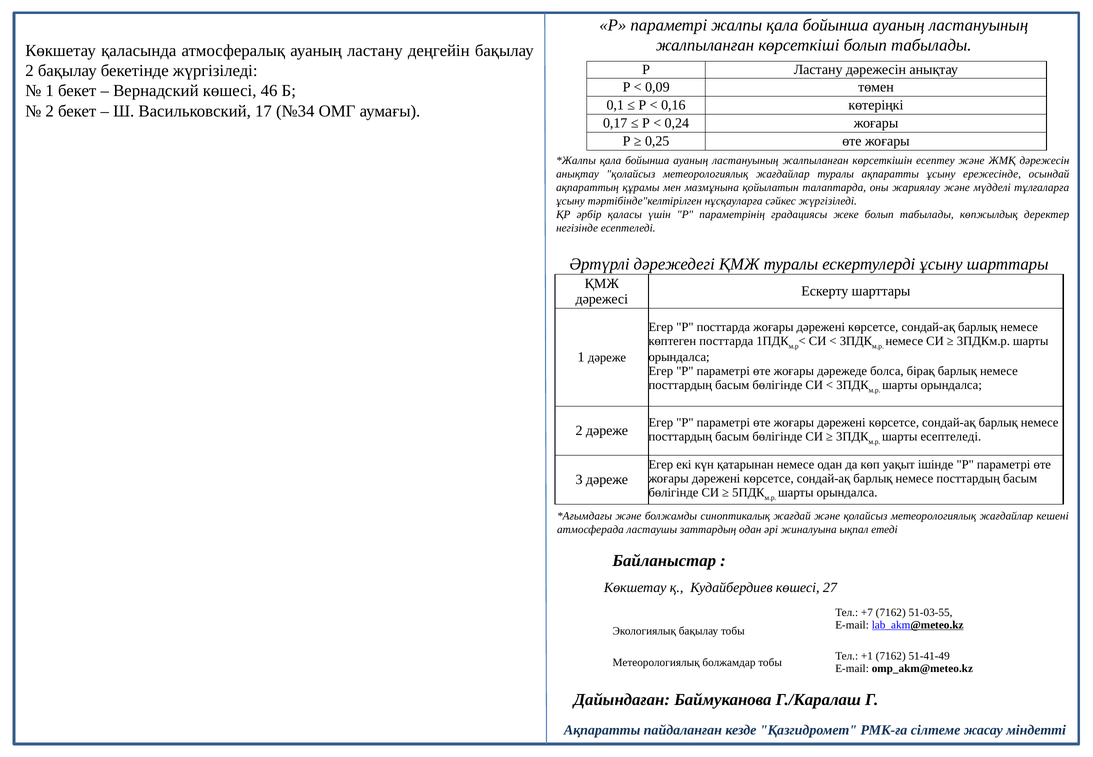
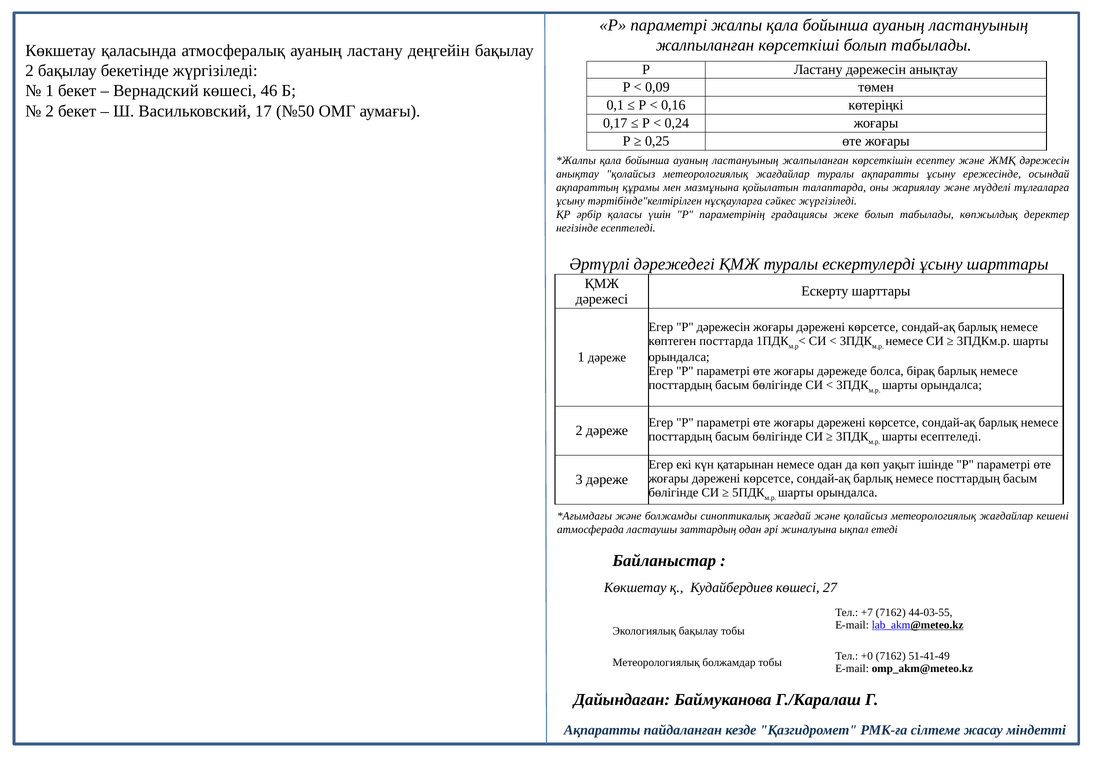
№34: №34 -> №50
Р посттарда: посттарда -> дәрежесін
51-03-55: 51-03-55 -> 44-03-55
+1: +1 -> +0
